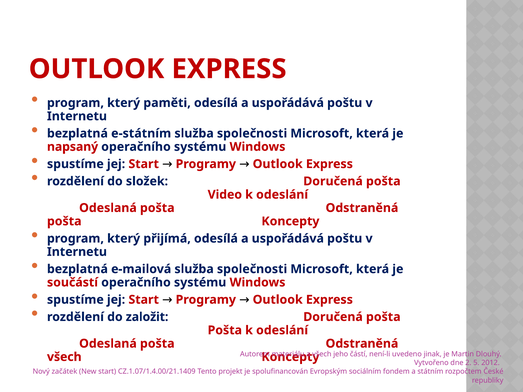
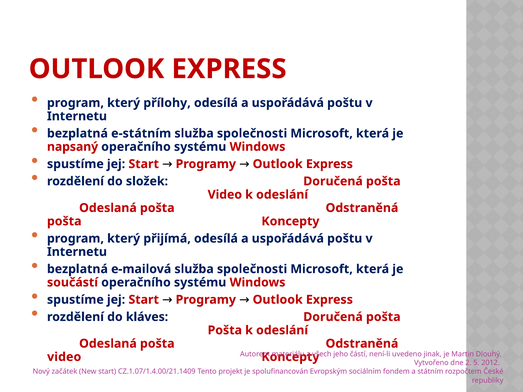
paměti: paměti -> přílohy
založit: založit -> kláves
všech at (64, 357): všech -> video
